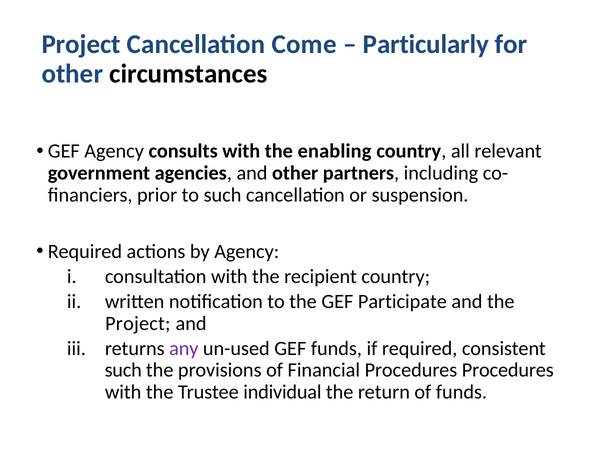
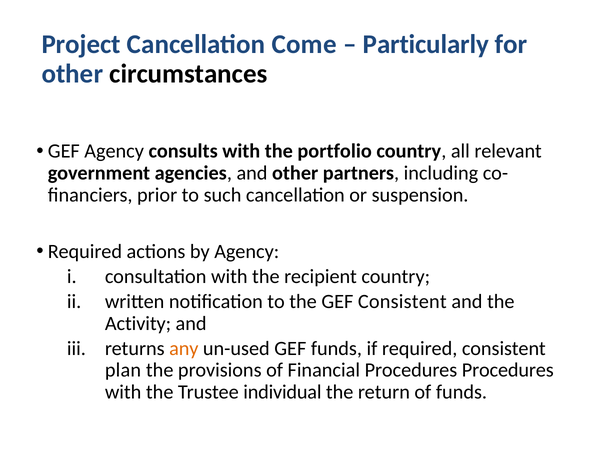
enabling: enabling -> portfolio
GEF Participate: Participate -> Consistent
Project at (138, 323): Project -> Activity
any colour: purple -> orange
such at (123, 370): such -> plan
